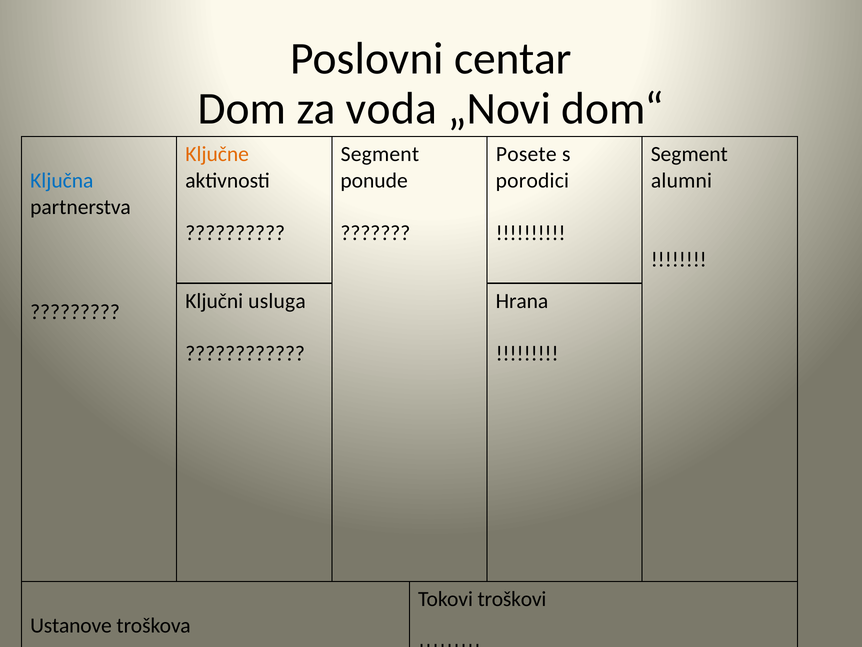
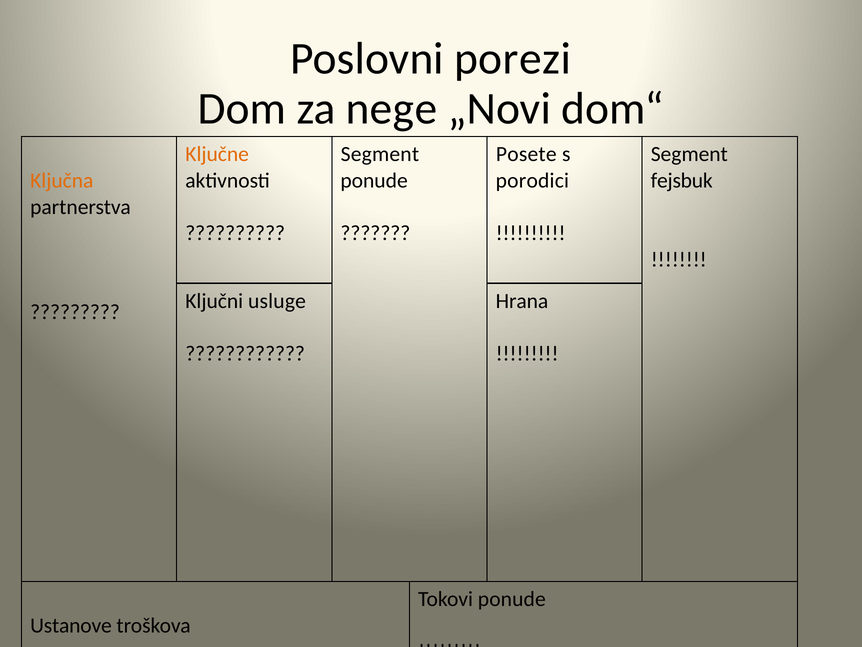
centar: centar -> porezi
voda: voda -> nege
Ključna colour: blue -> orange
alumni: alumni -> fejsbuk
usluga: usluga -> usluge
Tokovi troškovi: troškovi -> ponude
